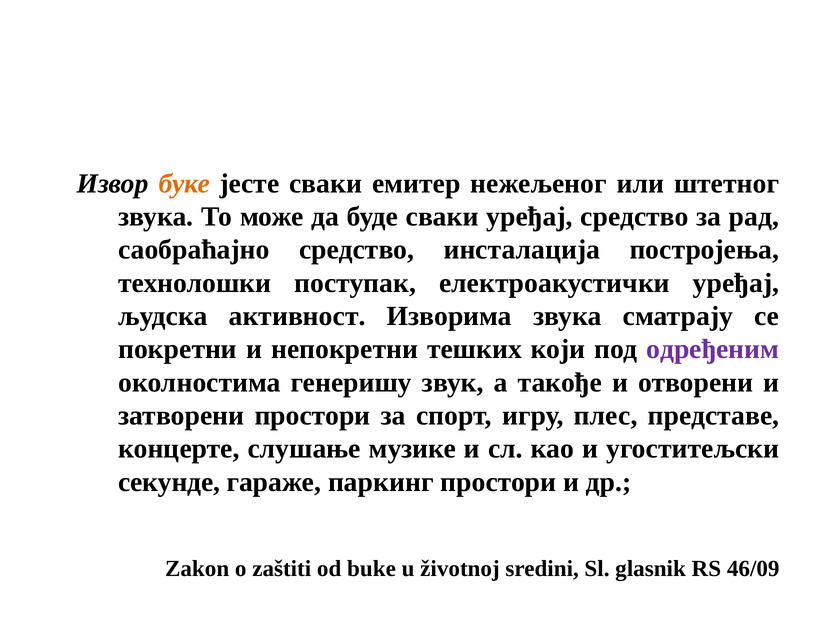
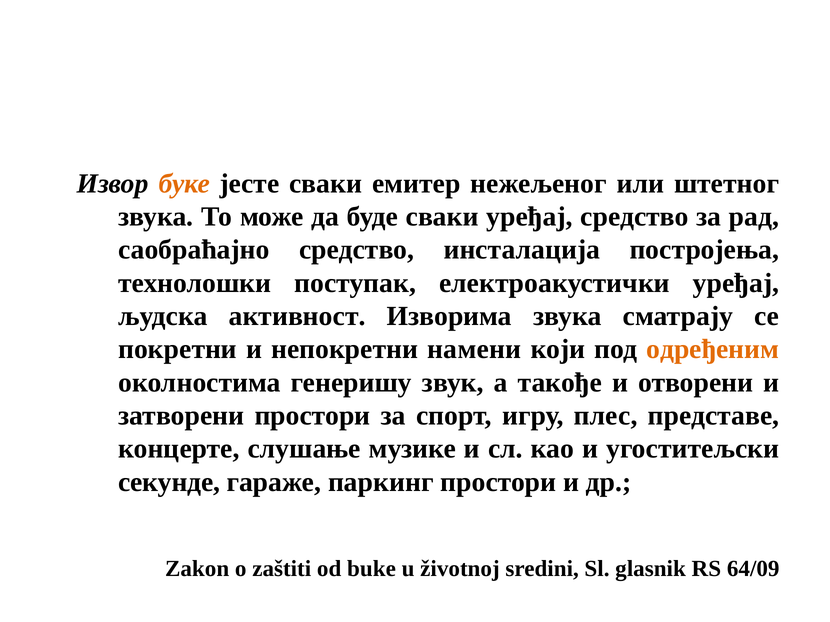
тешких: тешких -> намени
одређеним colour: purple -> orange
46/09: 46/09 -> 64/09
